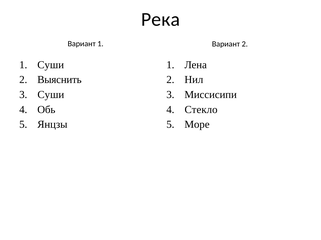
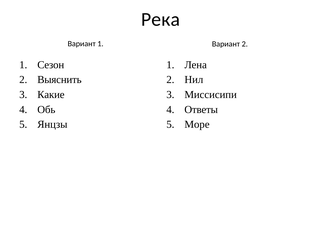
1 Суши: Суши -> Сезон
Суши at (51, 95): Суши -> Какие
Стекло: Стекло -> Ответы
